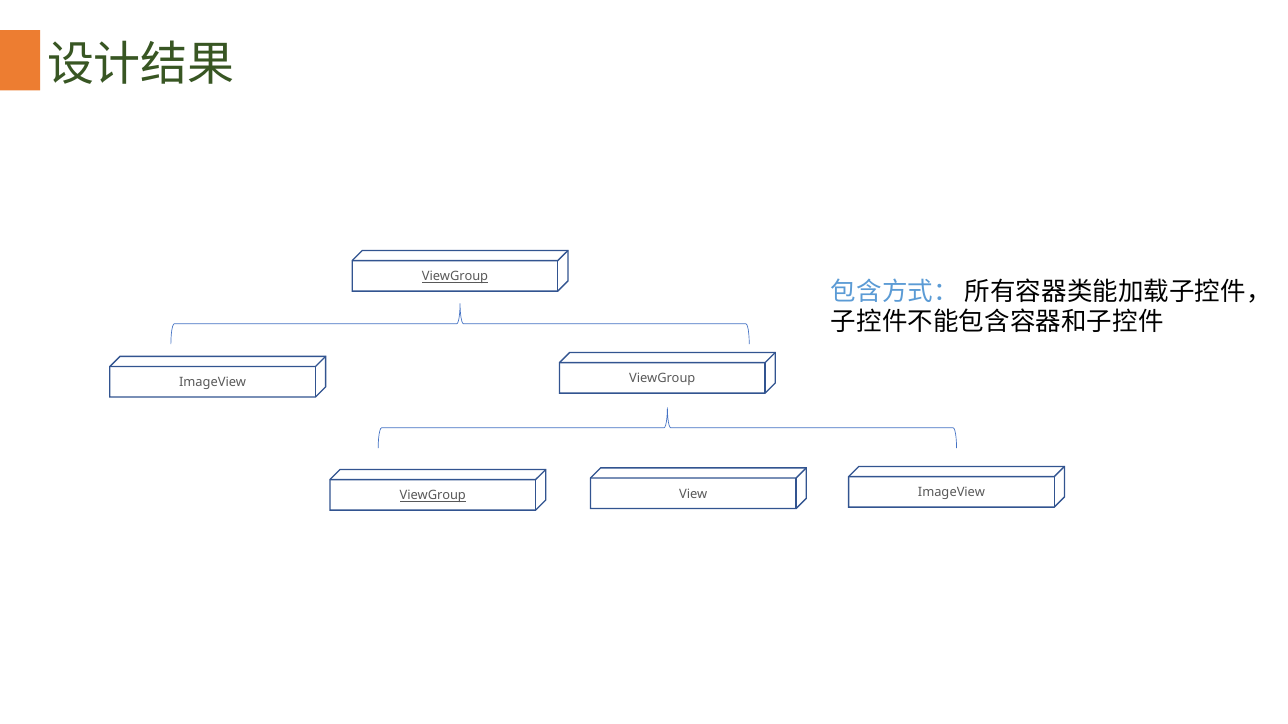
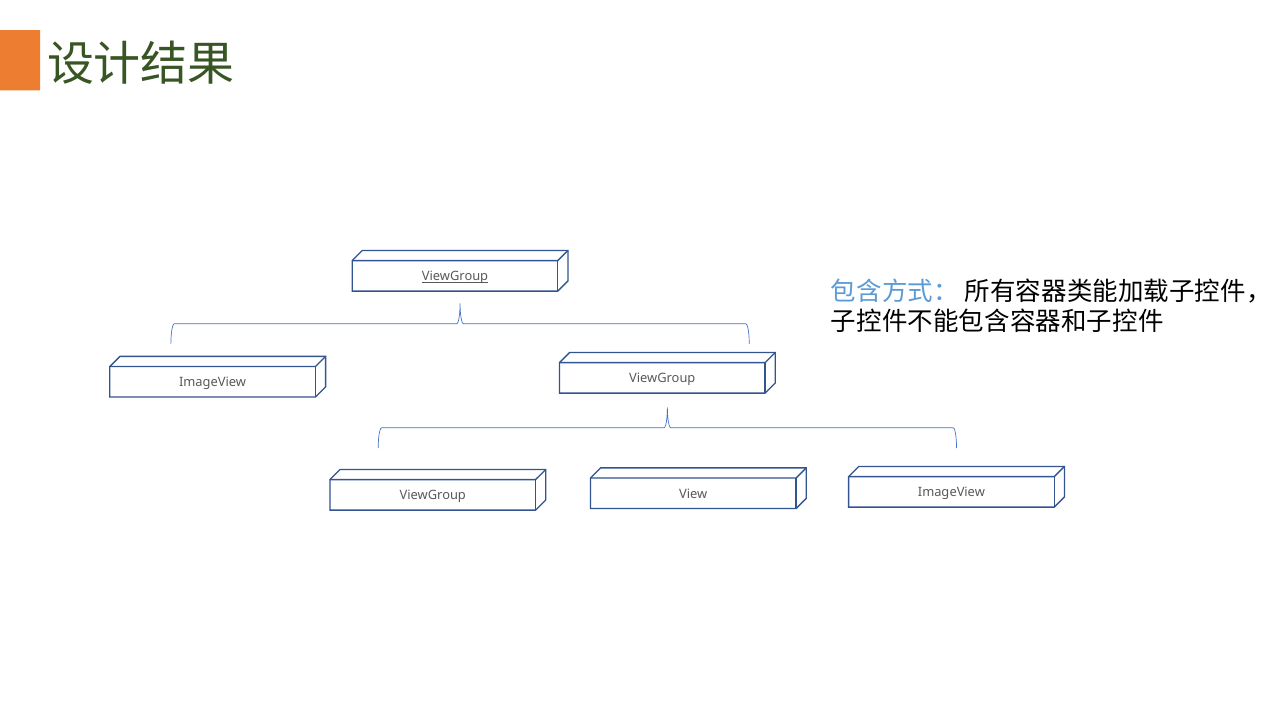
ViewGroup at (433, 496) underline: present -> none
